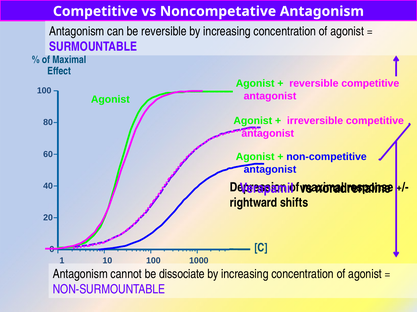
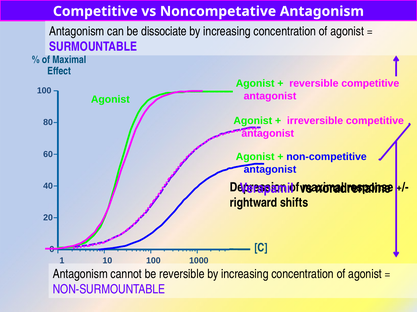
be reversible: reversible -> dissociate
be dissociate: dissociate -> reversible
